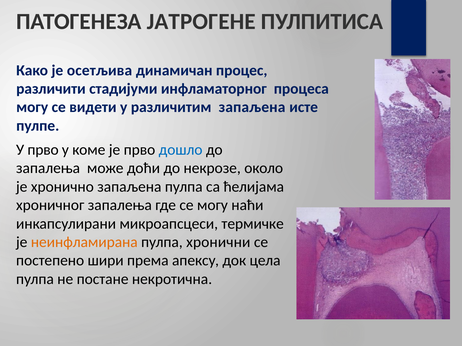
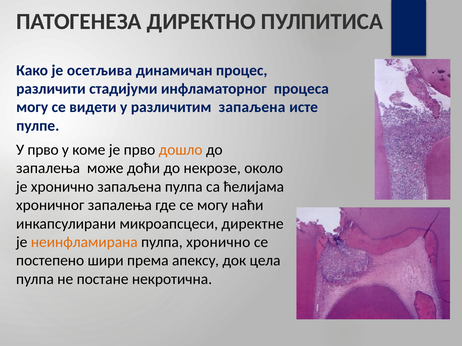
ЈАТРОГЕНЕ: ЈАТРОГЕНЕ -> ДИРЕКТНО
дошло colour: blue -> orange
термичке: термичке -> директне
пулпа хронични: хронични -> хронично
